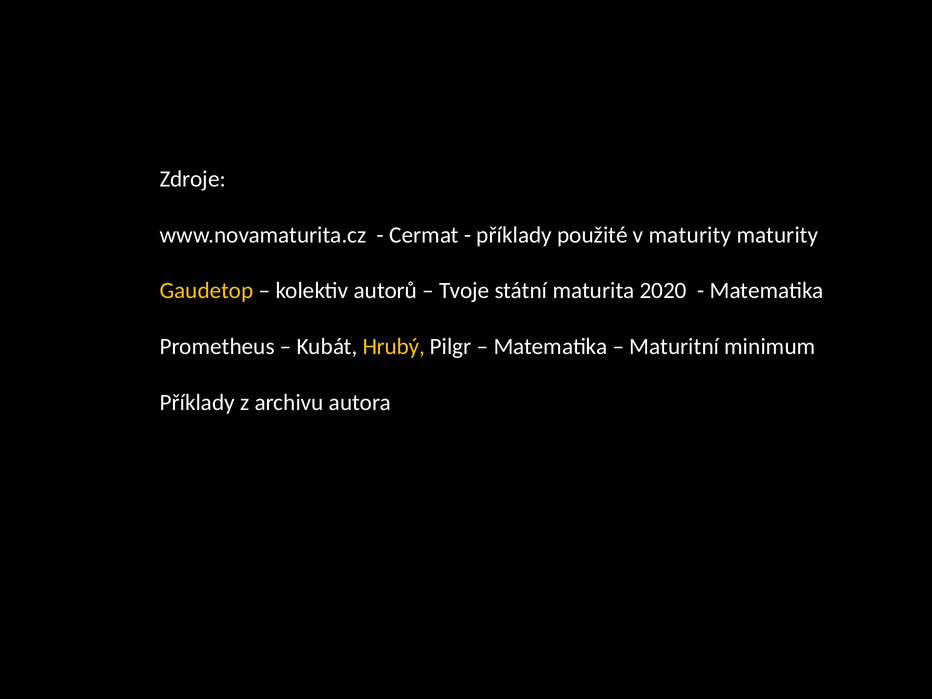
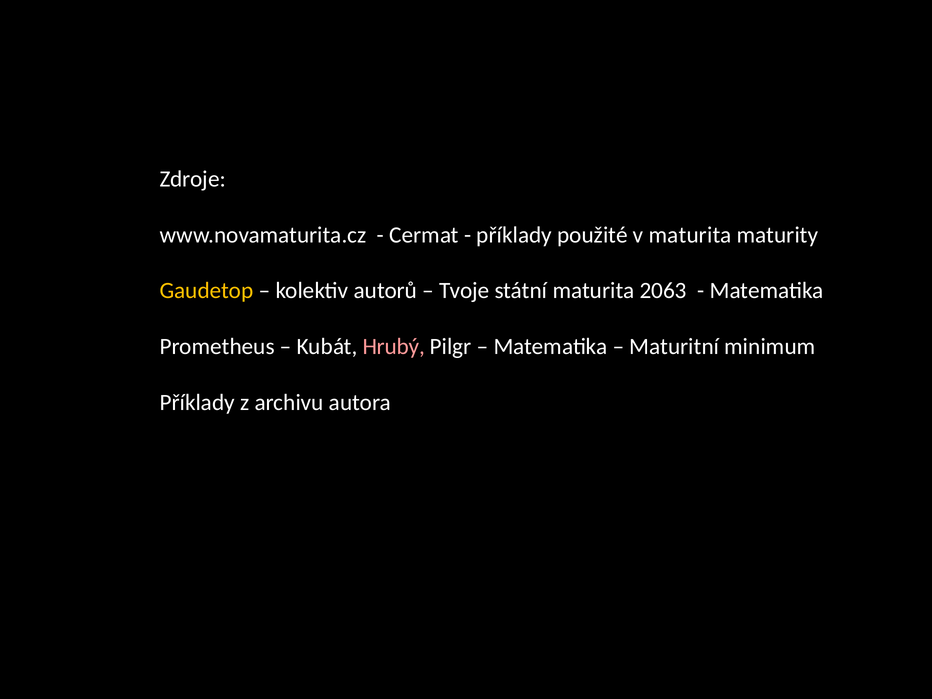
v maturity: maturity -> maturita
2020: 2020 -> 2063
Hrubý colour: yellow -> pink
